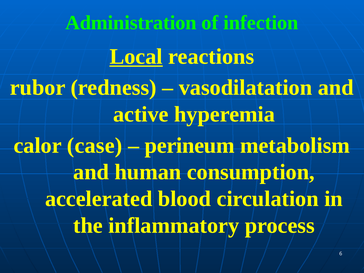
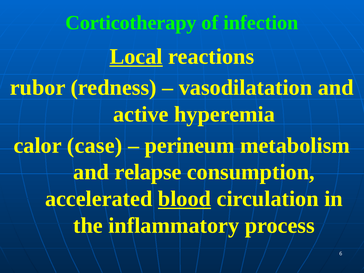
Administration: Administration -> Corticotherapy
human: human -> relapse
blood underline: none -> present
